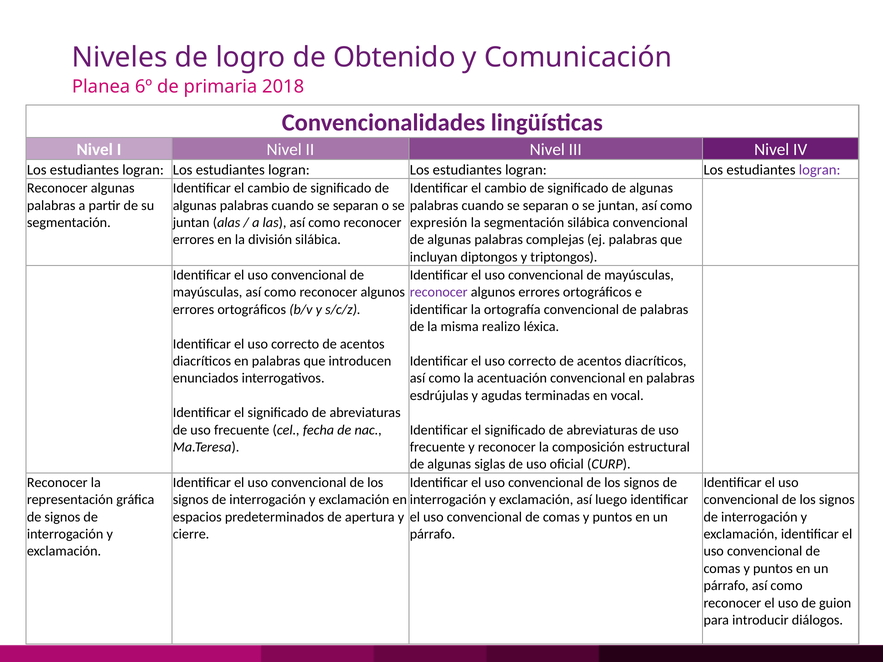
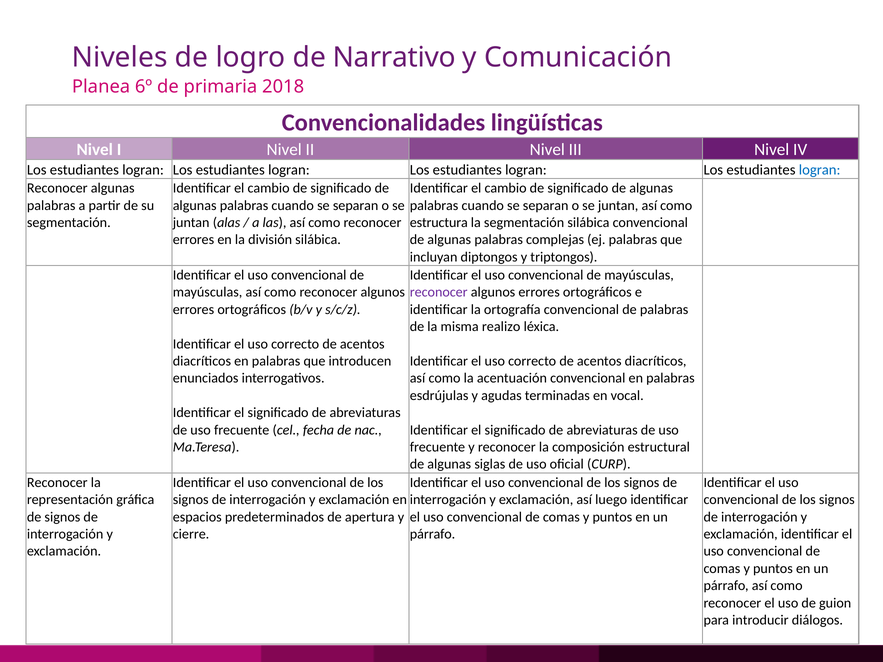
Obtenido: Obtenido -> Narrativo
logran at (820, 170) colour: purple -> blue
expresión: expresión -> estructura
